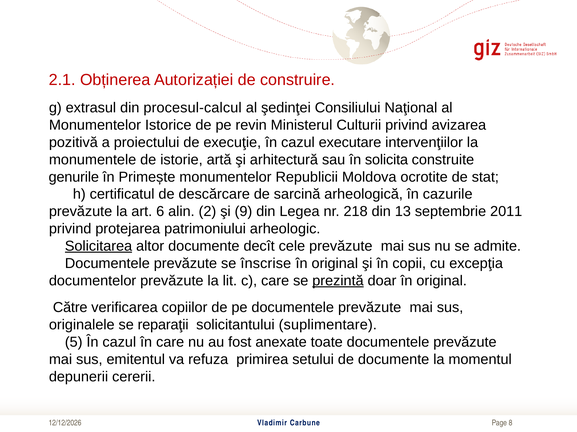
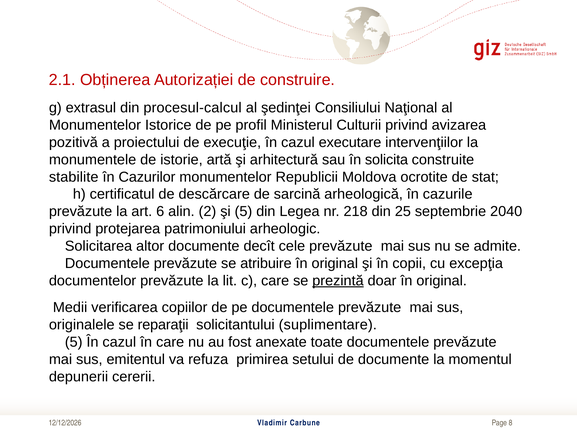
revin: revin -> profil
genurile: genurile -> stabilite
Primește: Primește -> Cazurilor
şi 9: 9 -> 5
13: 13 -> 25
2011: 2011 -> 2040
Solicitarea underline: present -> none
înscrise: înscrise -> atribuire
Către: Către -> Medii
